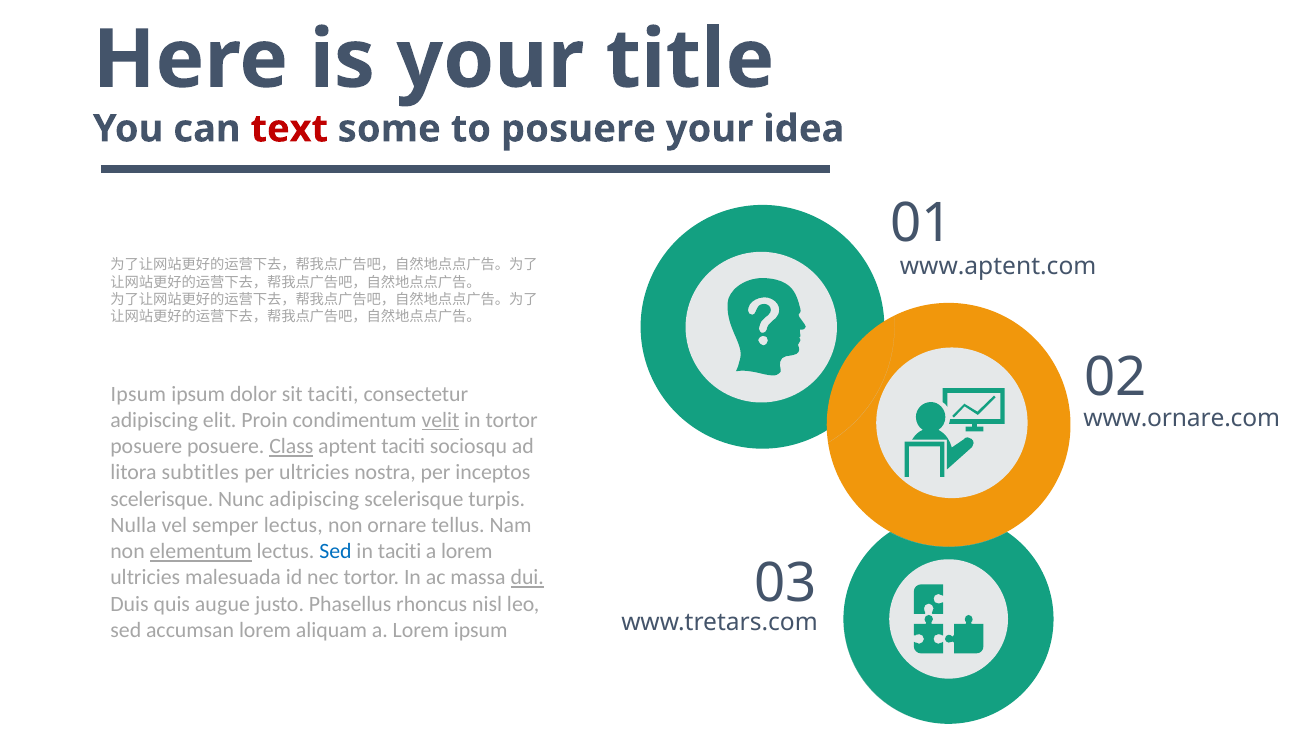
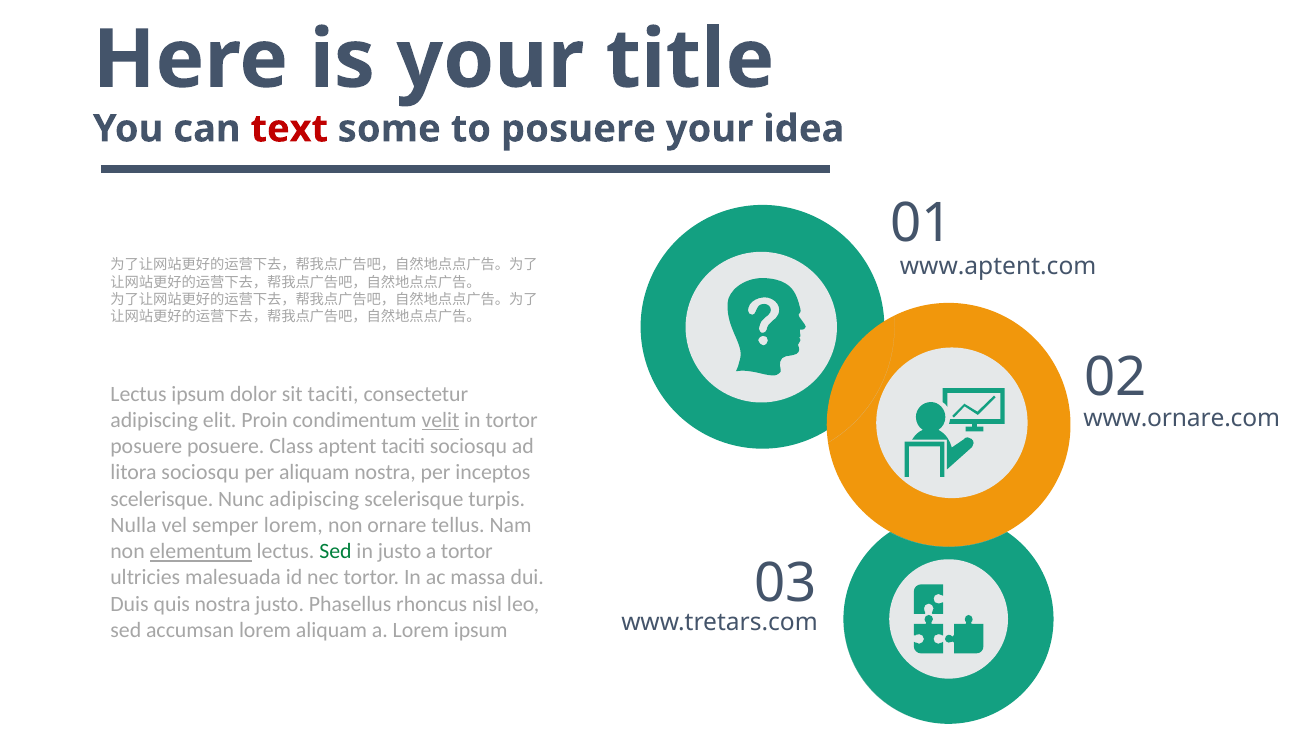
Ipsum at (138, 394): Ipsum -> Lectus
Class underline: present -> none
litora subtitles: subtitles -> sociosqu
per ultricies: ultricies -> aliquam
semper lectus: lectus -> lorem
Sed at (335, 551) colour: blue -> green
in taciti: taciti -> justo
lorem at (467, 551): lorem -> tortor
dui underline: present -> none
quis augue: augue -> nostra
